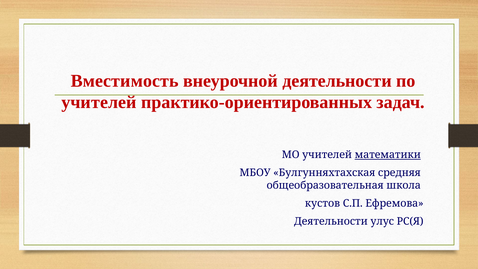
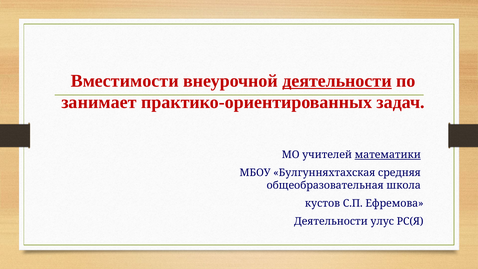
Вместимость: Вместимость -> Вместимости
деятельности at (337, 81) underline: none -> present
учителей at (99, 102): учителей -> занимает
